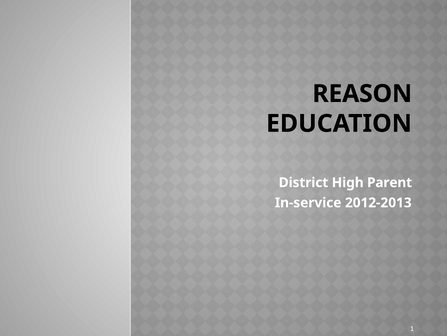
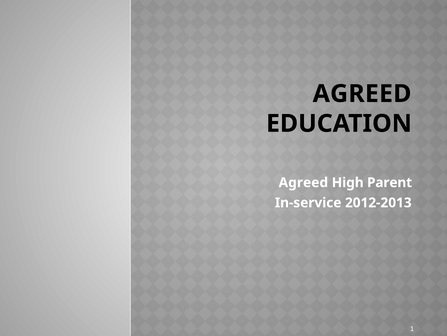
REASON at (362, 94): REASON -> AGREED
District at (303, 182): District -> Agreed
